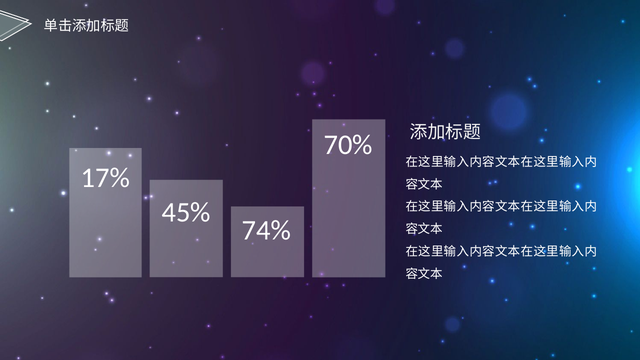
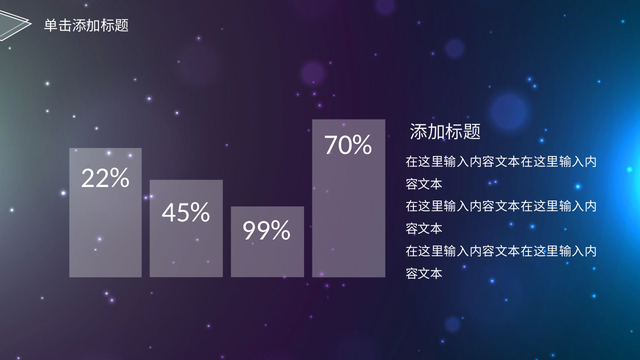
17%: 17% -> 22%
74%: 74% -> 99%
